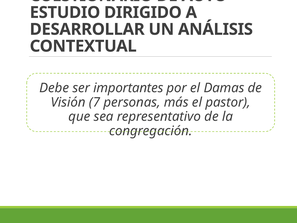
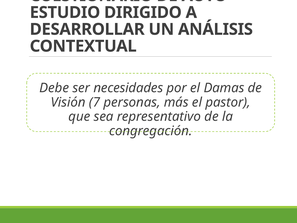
importantes: importantes -> necesidades
